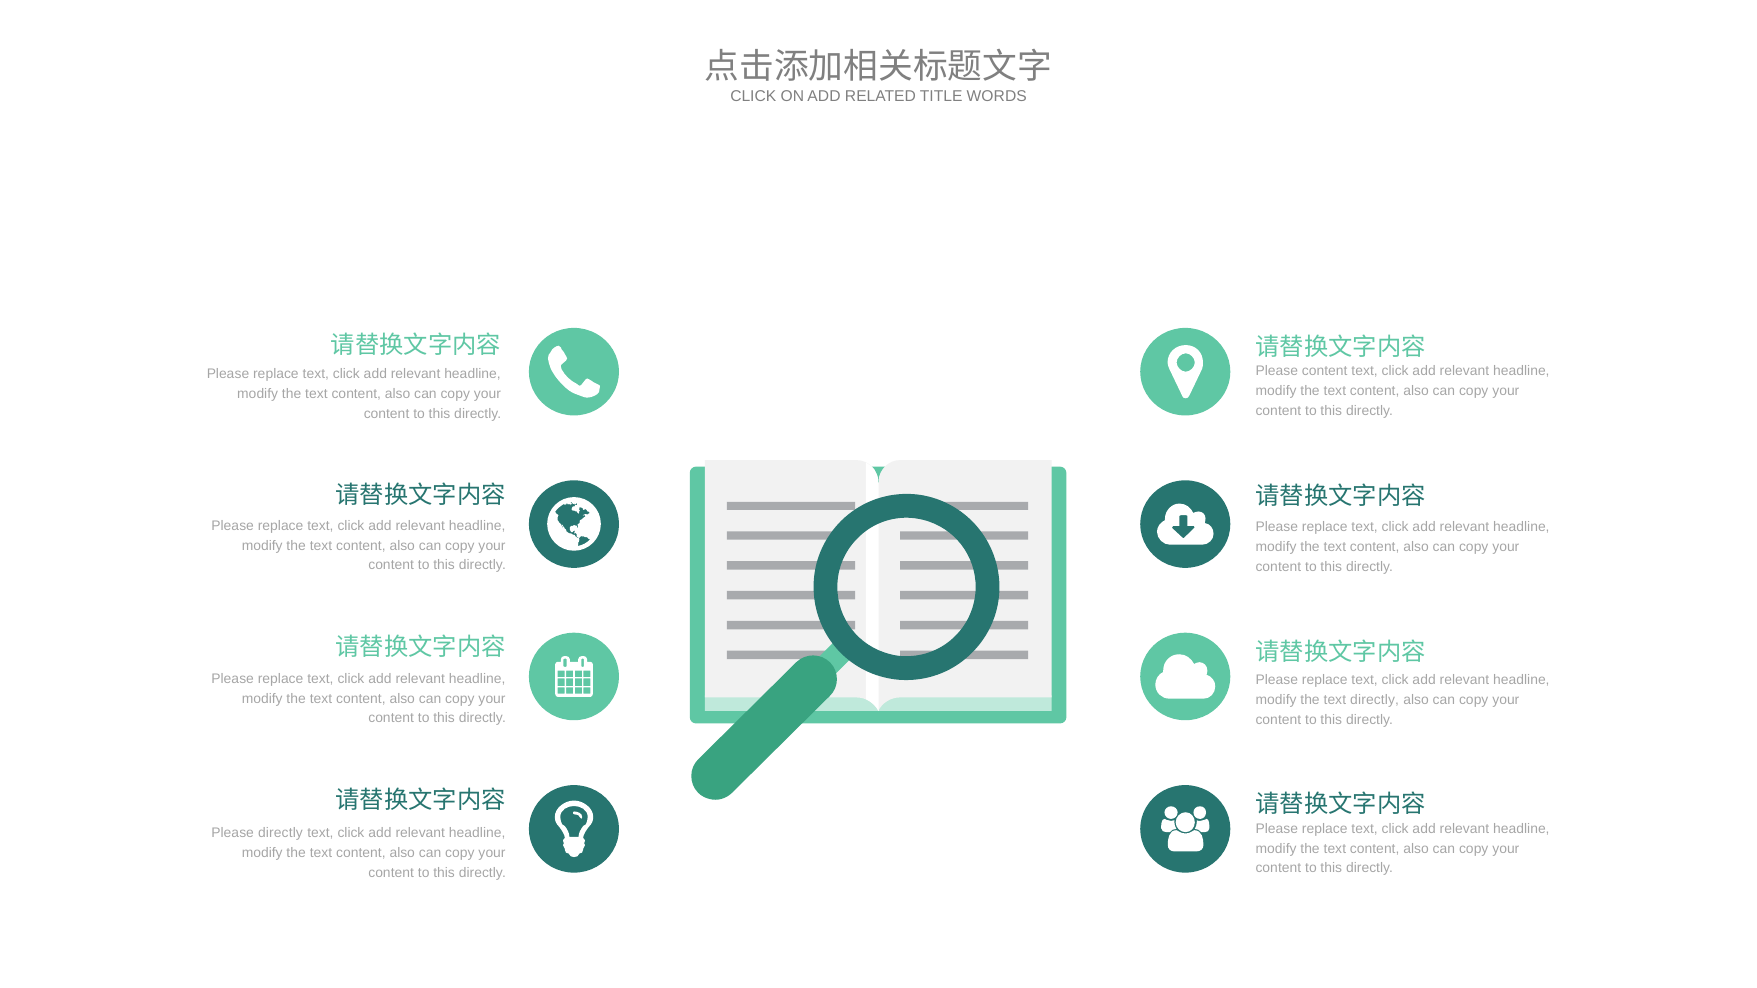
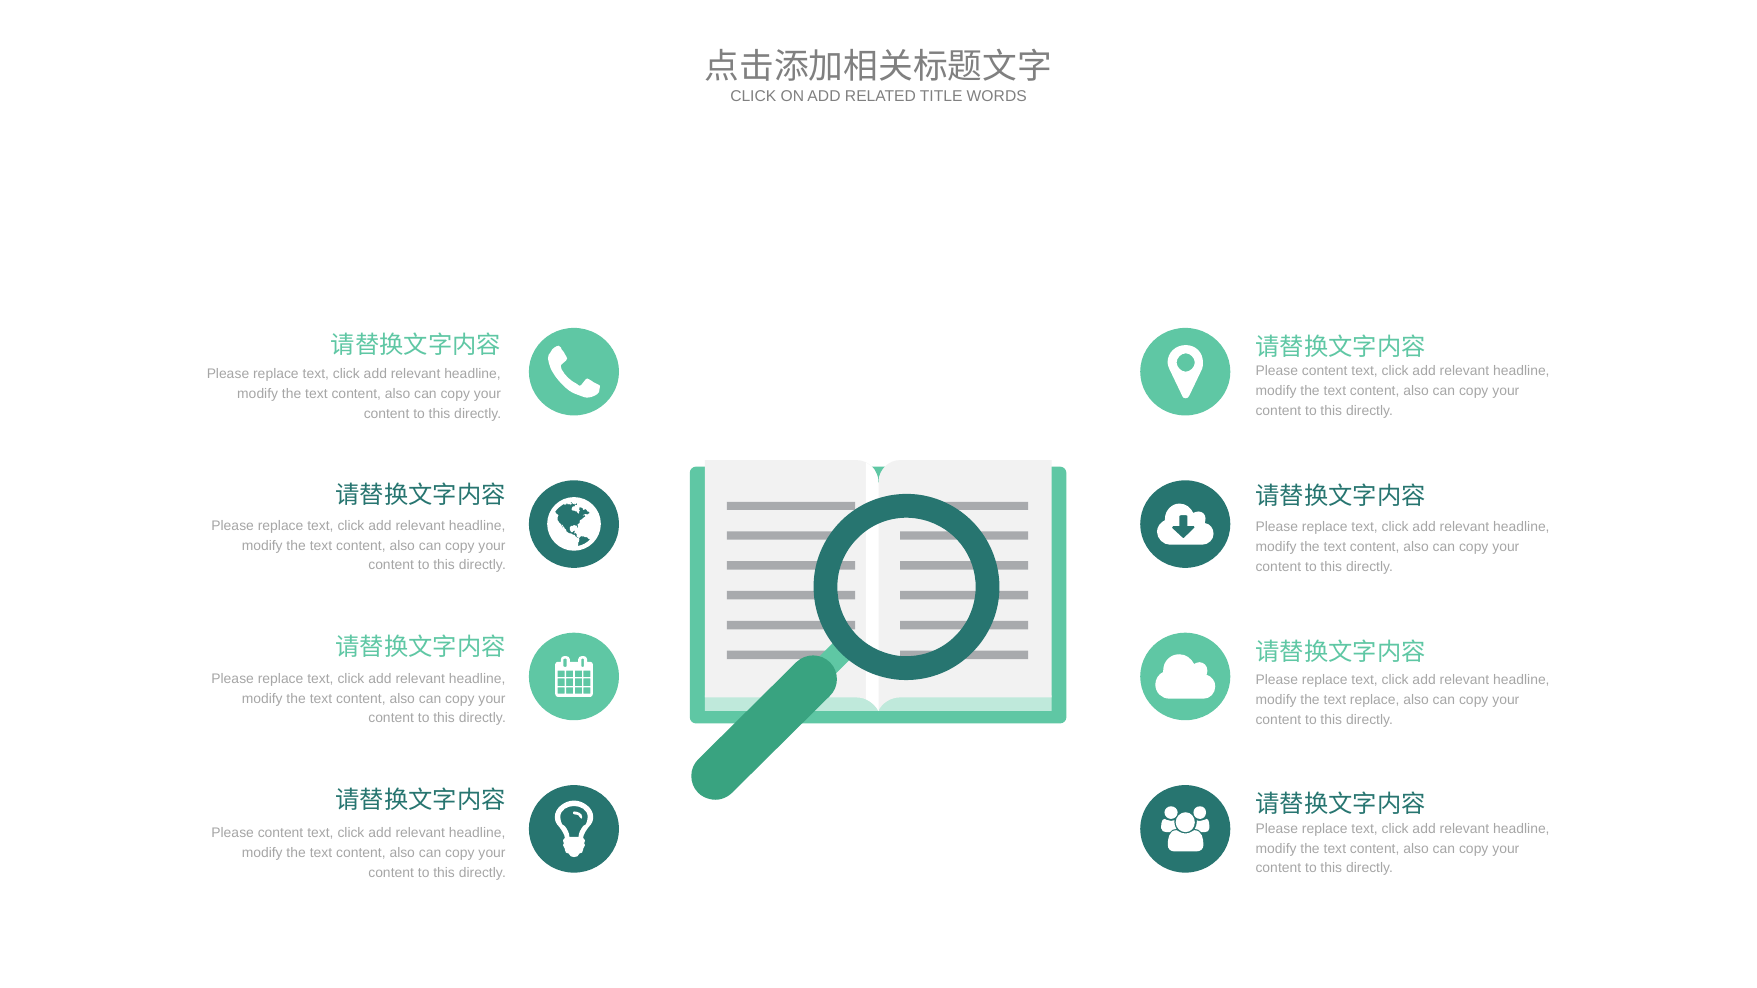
text directly: directly -> replace
directly at (280, 833): directly -> content
